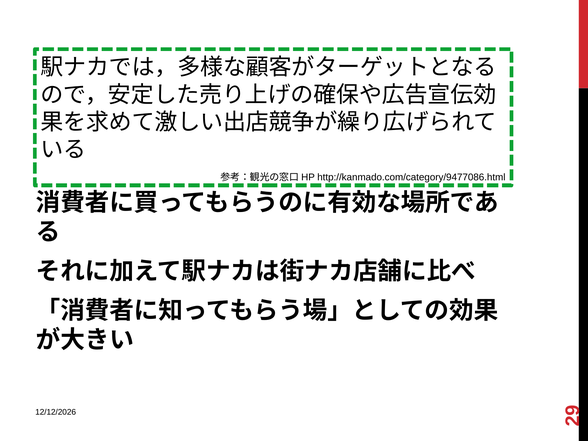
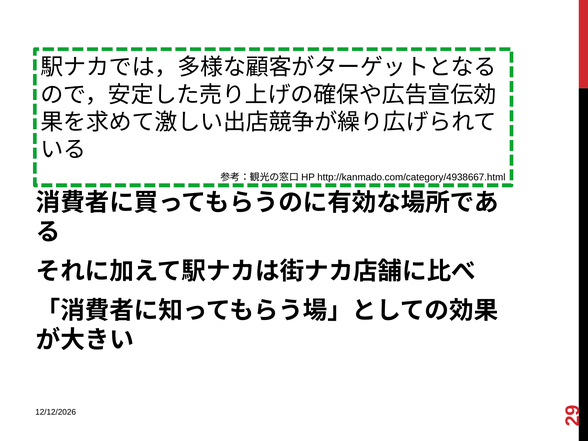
http://kanmado.com/category/9477086.html: http://kanmado.com/category/9477086.html -> http://kanmado.com/category/4938667.html
